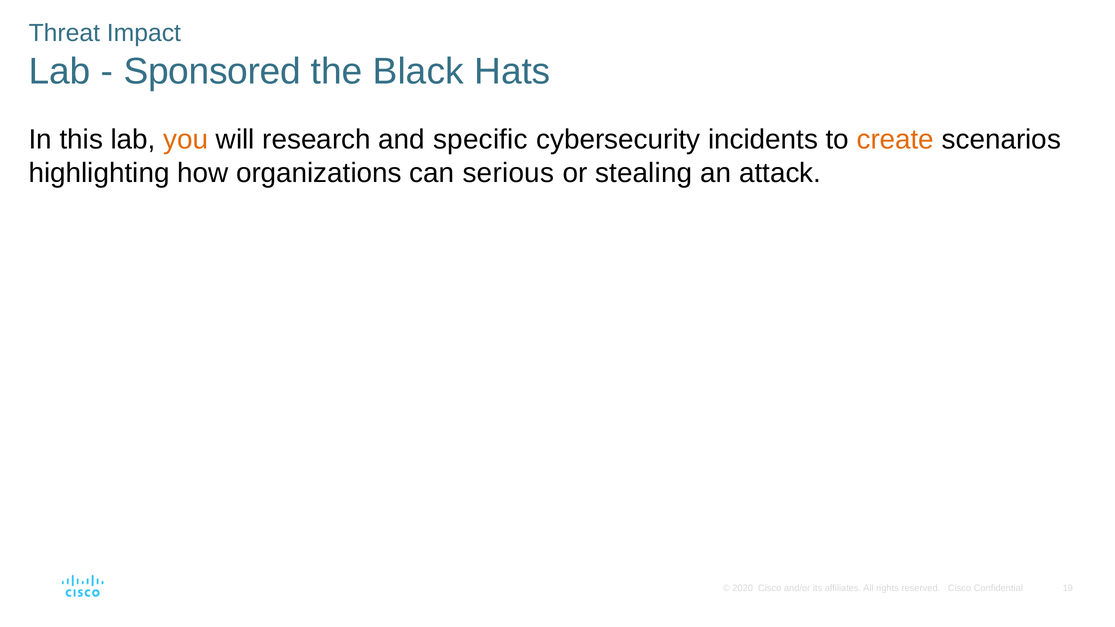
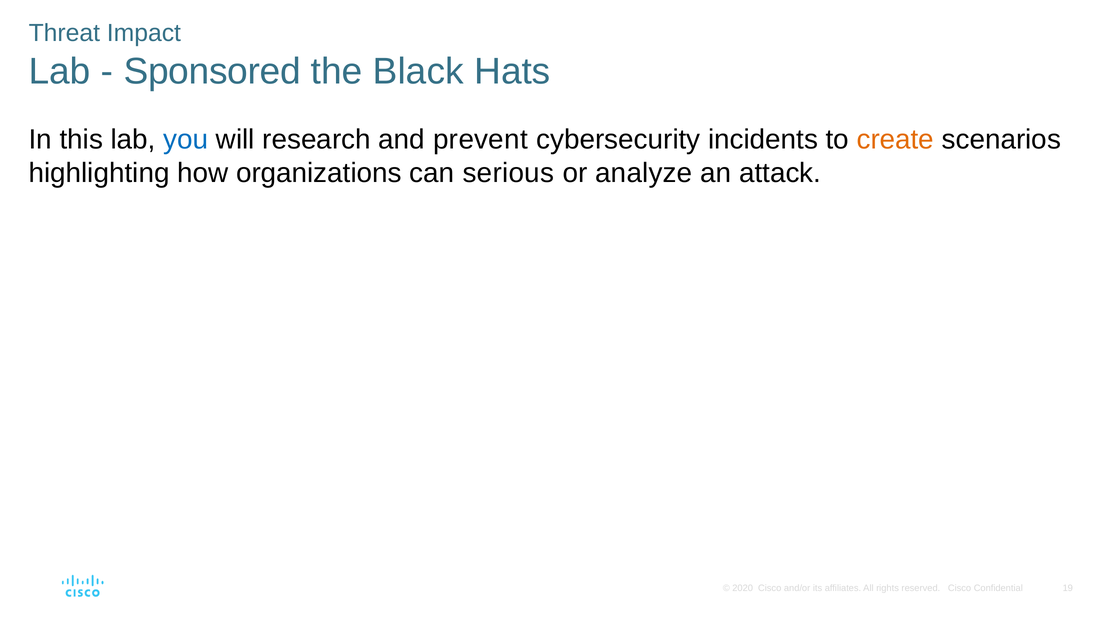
you colour: orange -> blue
specific: specific -> prevent
stealing: stealing -> analyze
